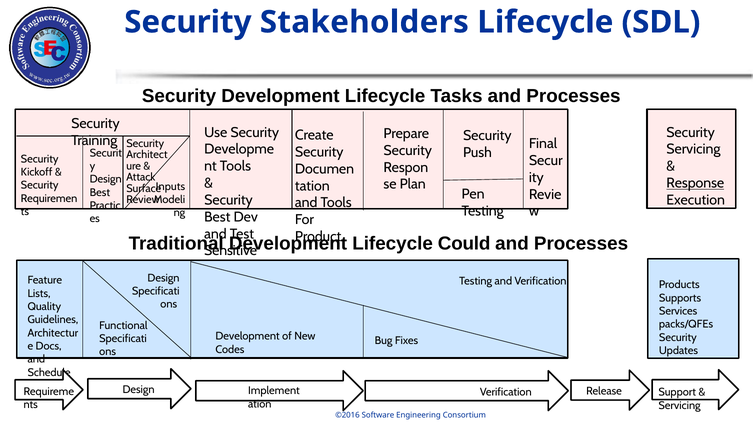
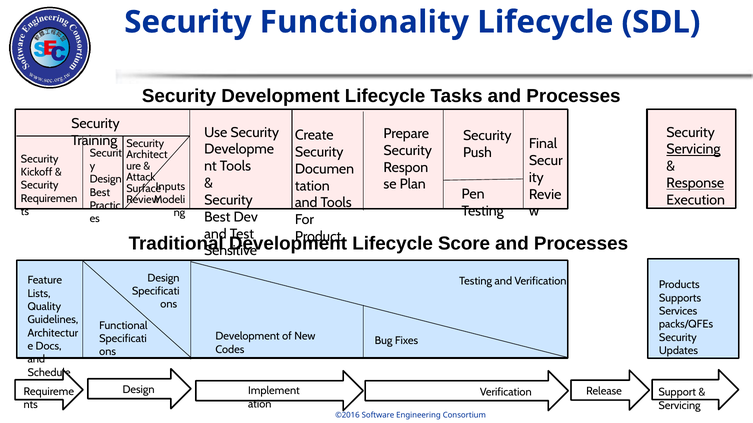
Stakeholders: Stakeholders -> Functionality
Servicing at (693, 150) underline: none -> present
Could: Could -> Score
